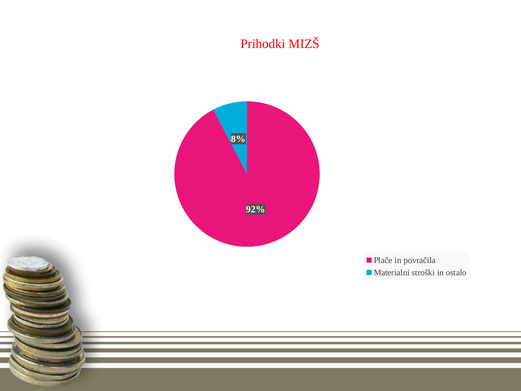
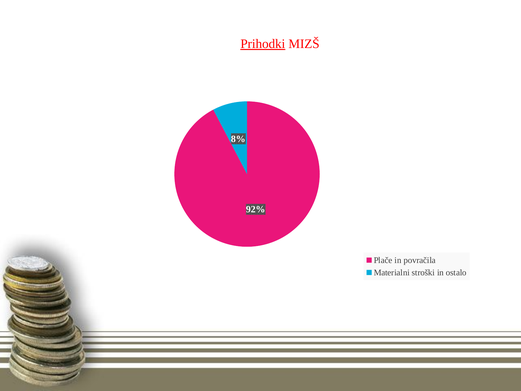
Prihodki underline: none -> present
